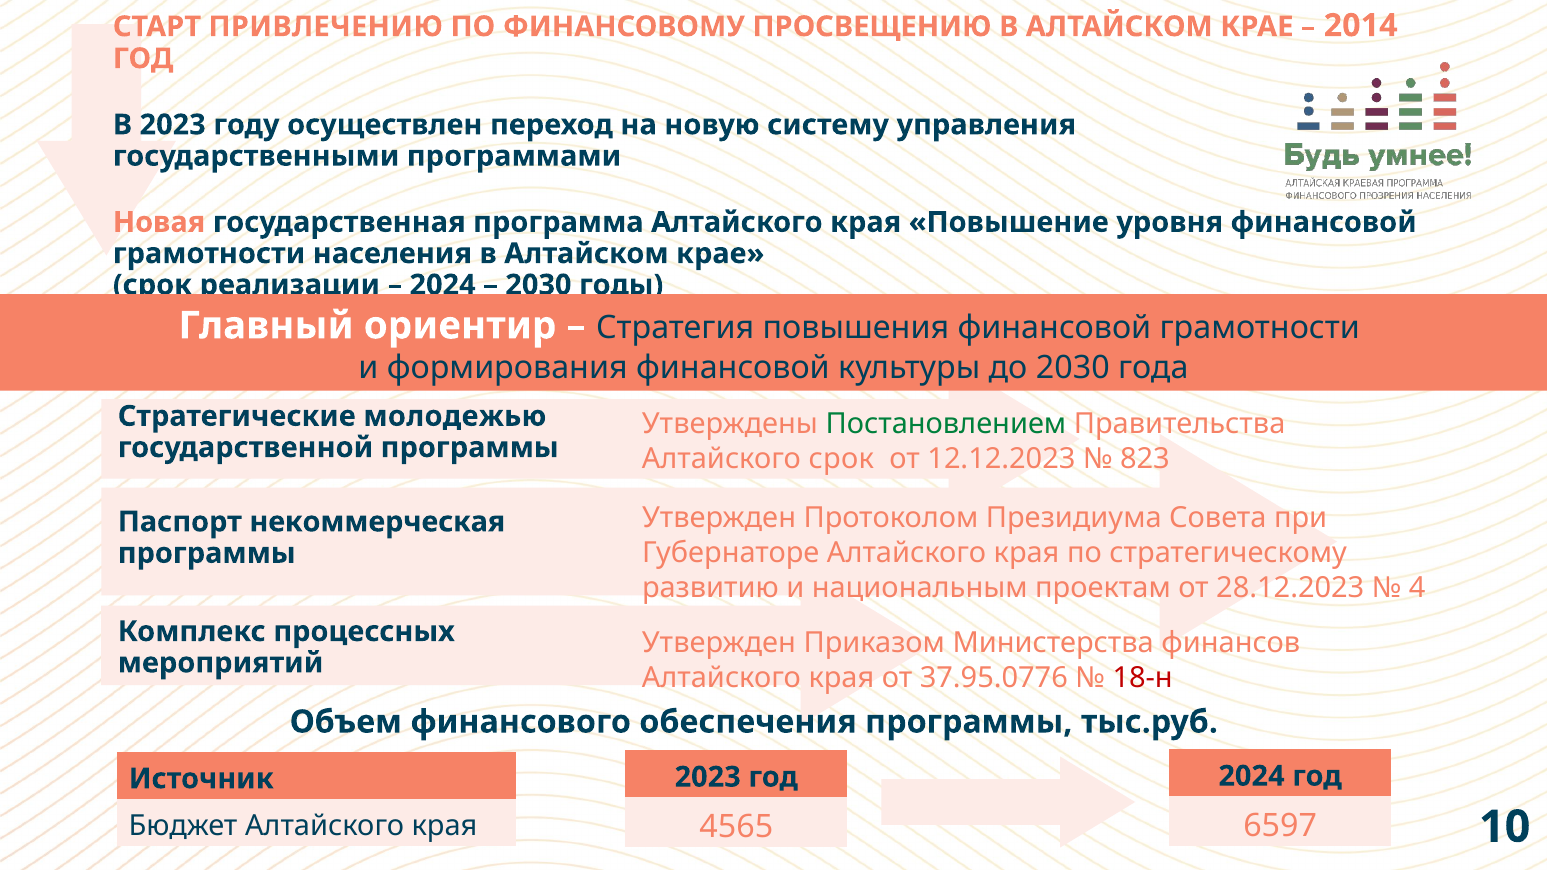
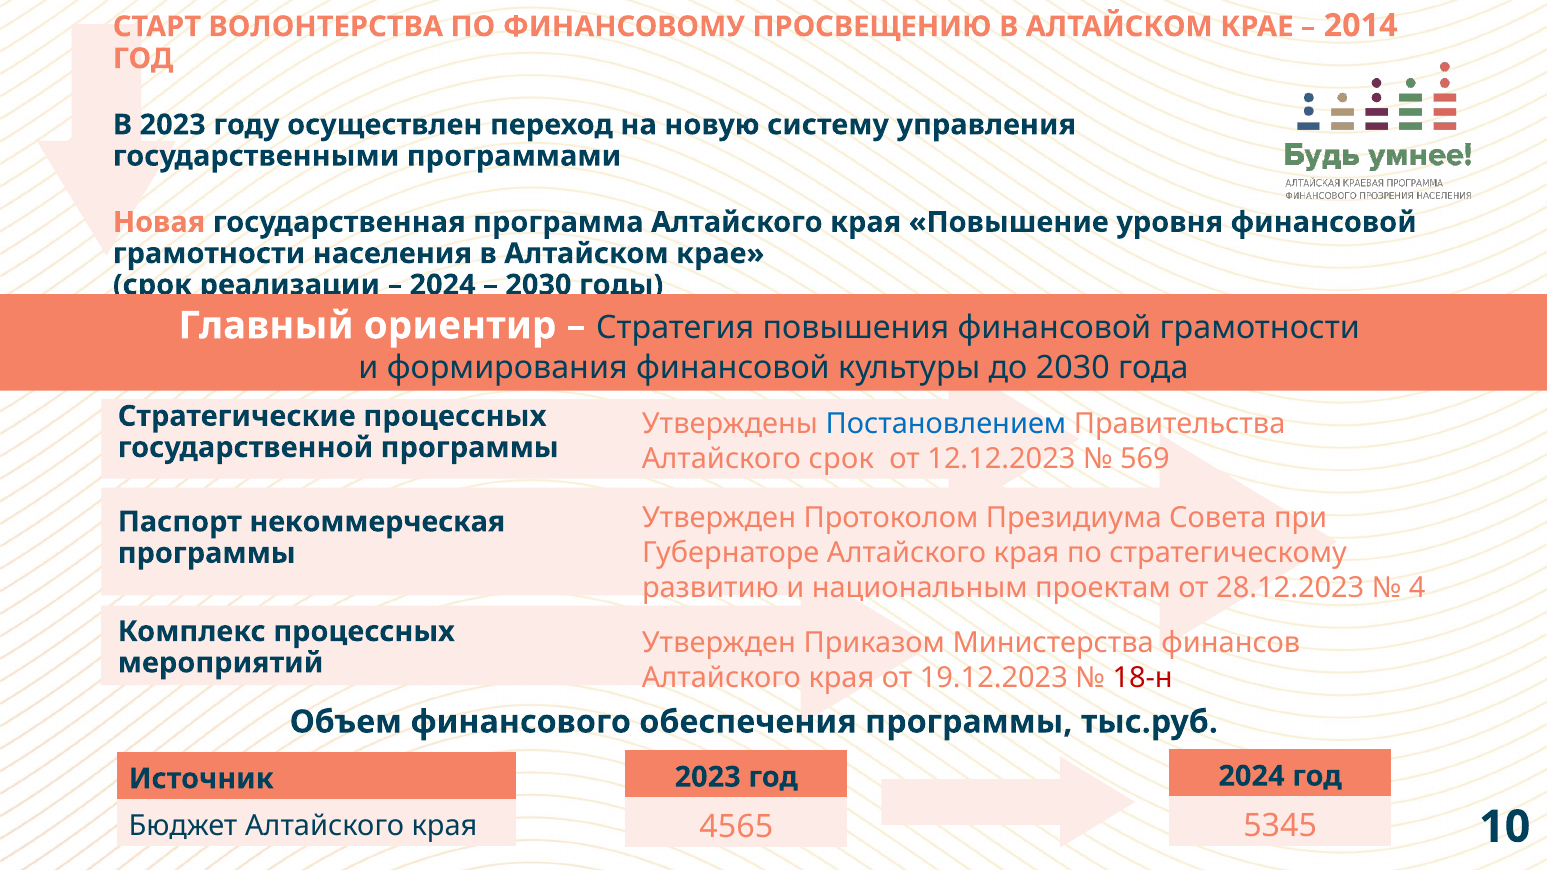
ПРИВЛЕЧЕНИЮ: ПРИВЛЕЧЕНИЮ -> ВОЛОНТЕРСТВА
Стратегические молодежью: молодежью -> процессных
Постановлением colour: green -> blue
823: 823 -> 569
37.95.0776: 37.95.0776 -> 19.12.2023
6597: 6597 -> 5345
